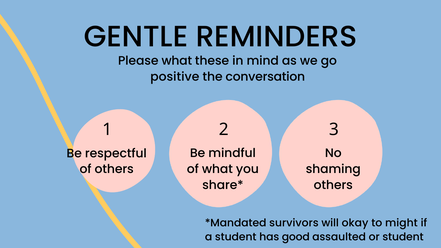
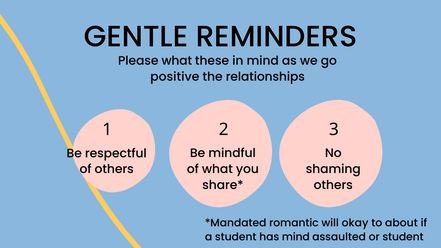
conversation: conversation -> relationships
survivors: survivors -> romantic
might: might -> about
has good: good -> mind
